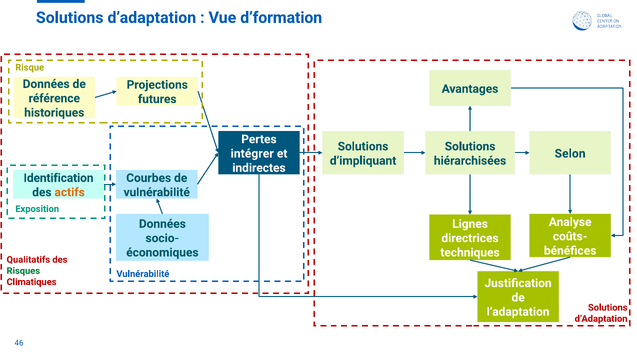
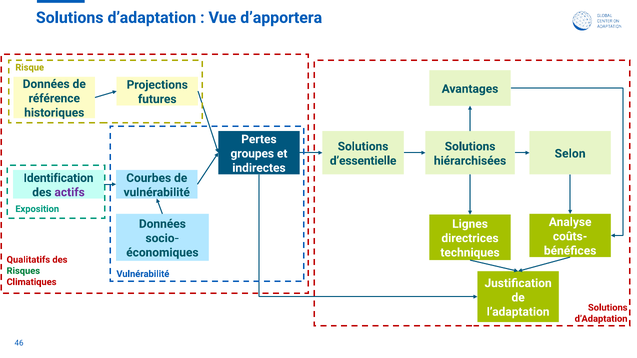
d’formation: d’formation -> d’apportera
intégrer: intégrer -> groupes
d’impliquant: d’impliquant -> d’essentielle
actifs colour: orange -> purple
